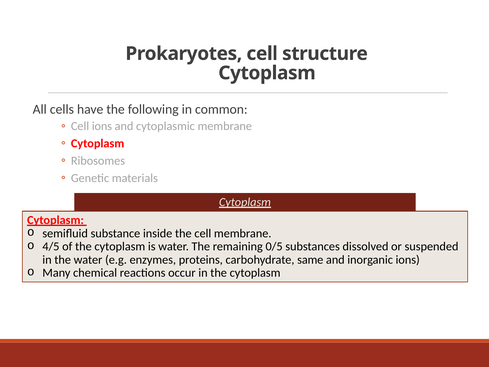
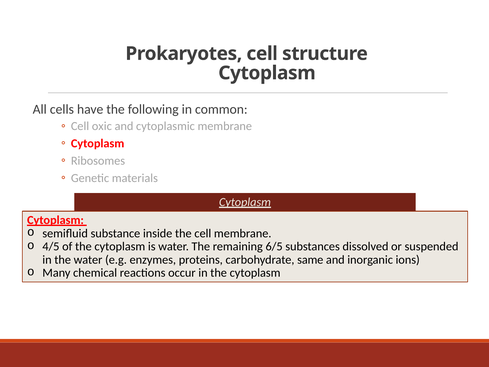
Cell ions: ions -> oxic
0/5: 0/5 -> 6/5
